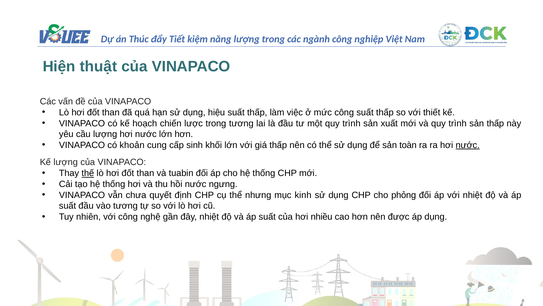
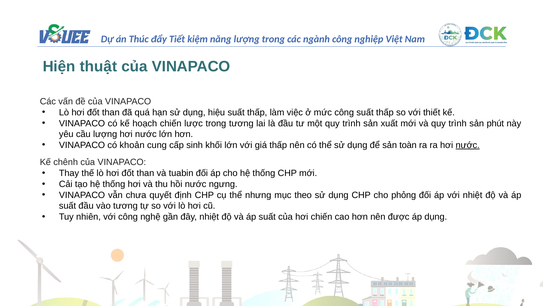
sản thấp: thấp -> phút
Kế lượng: lượng -> chênh
thế underline: present -> none
kinh: kinh -> theo
hơi nhiều: nhiều -> chiến
